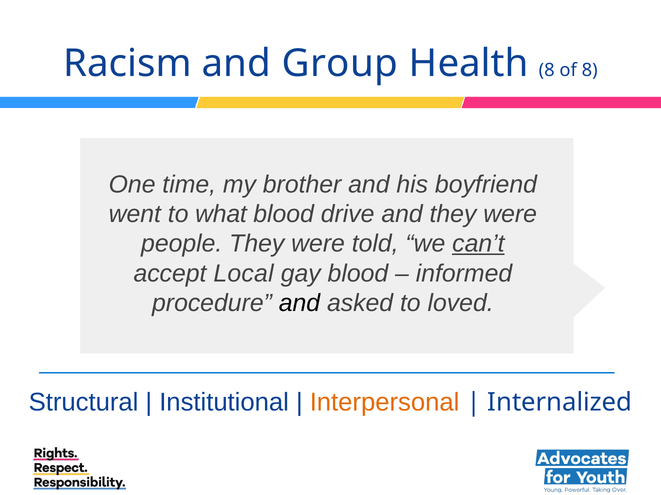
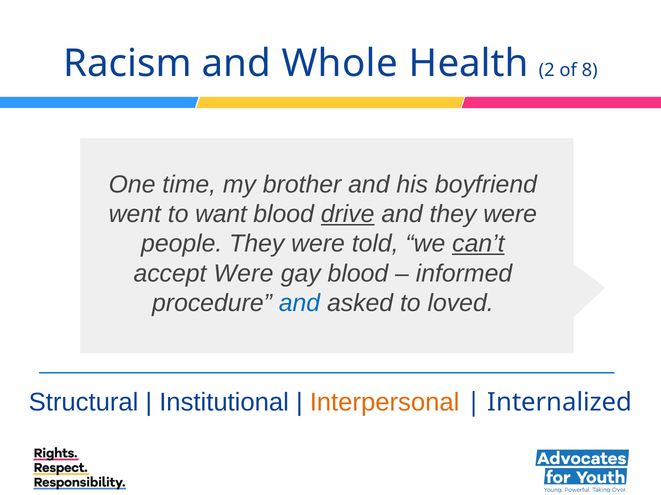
Group: Group -> Whole
Health 8: 8 -> 2
what: what -> want
drive underline: none -> present
accept Local: Local -> Were
and at (299, 304) colour: black -> blue
